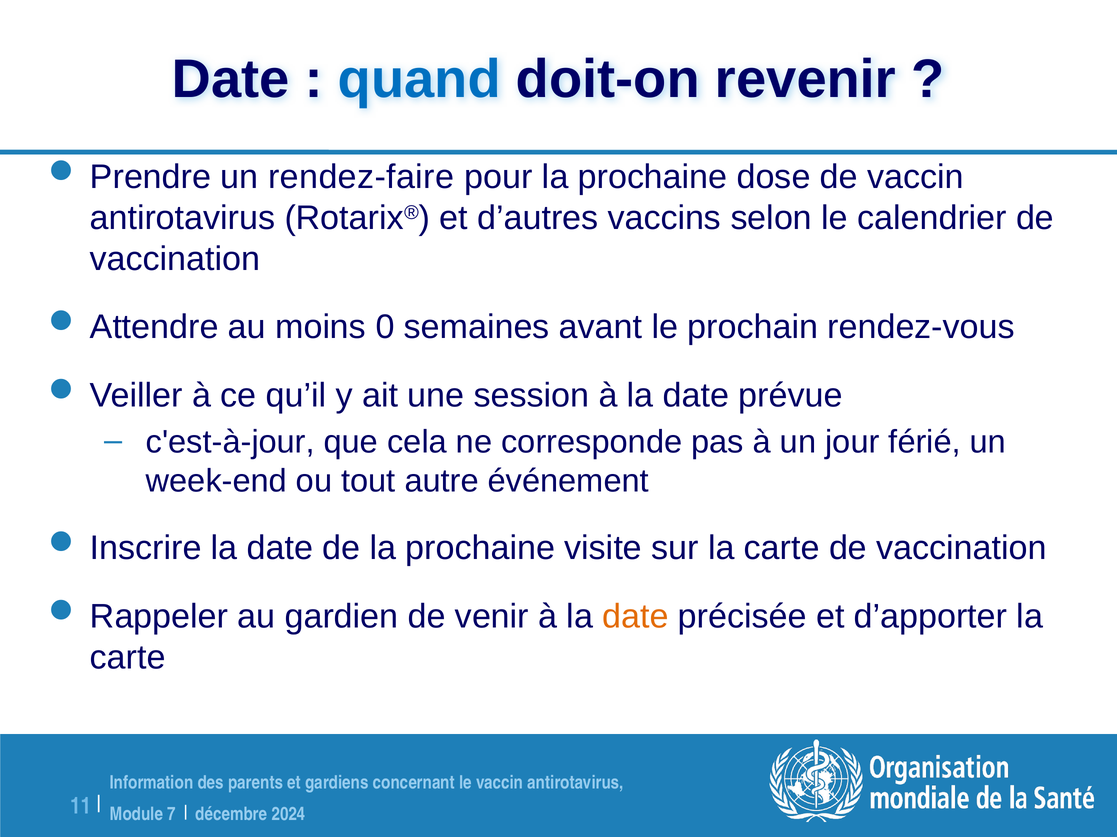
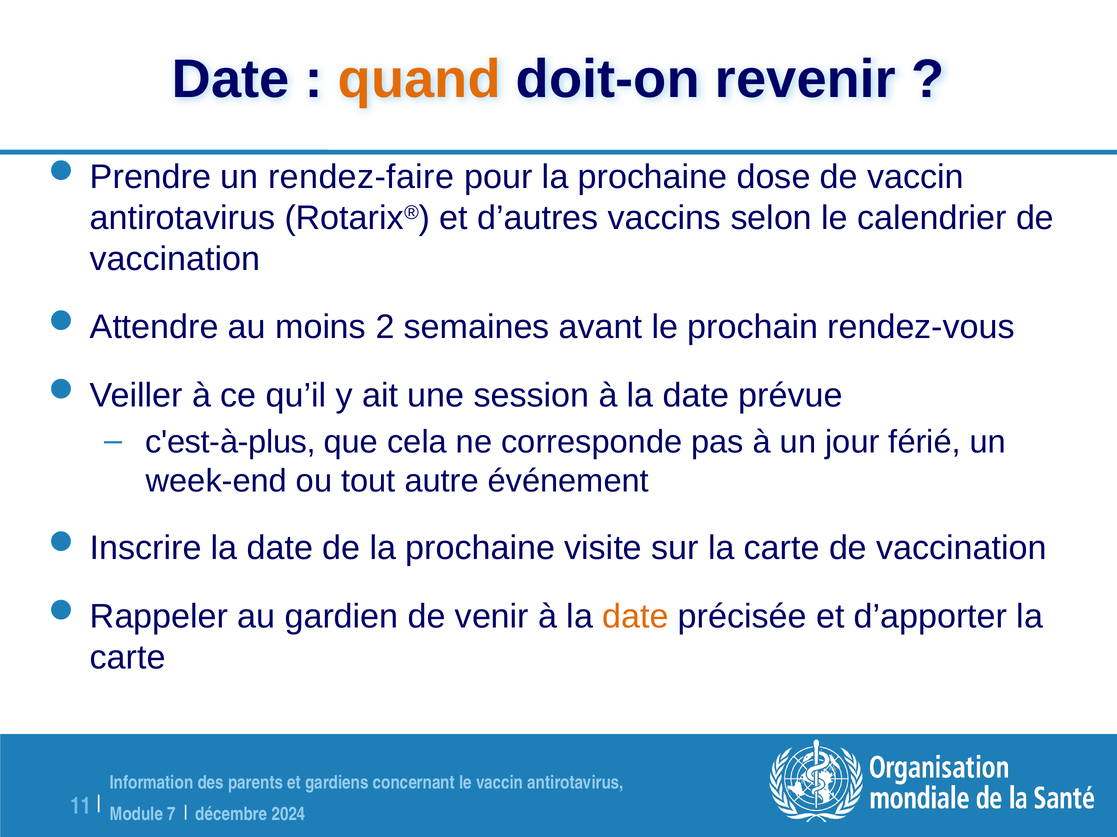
quand colour: blue -> orange
0: 0 -> 2
c'est-à-jour: c'est-à-jour -> c'est-à-plus
